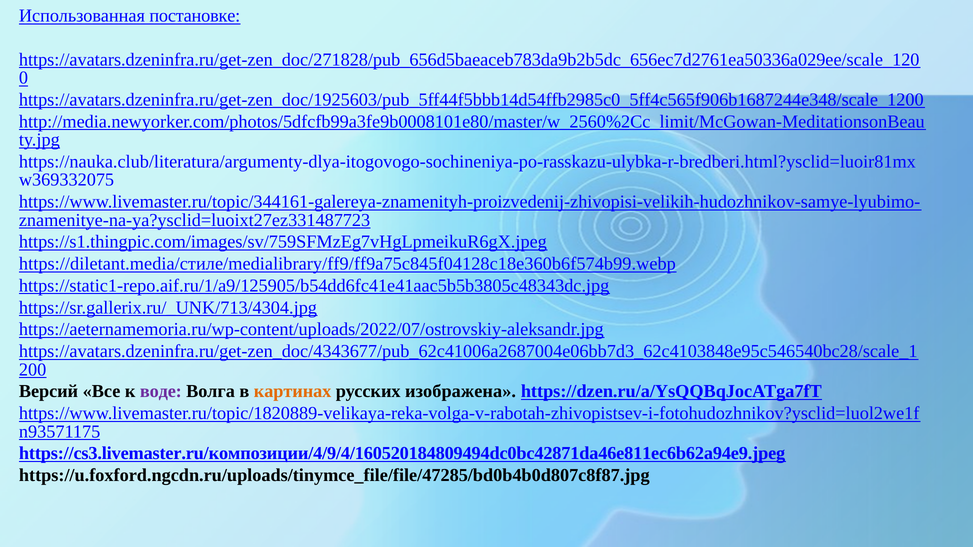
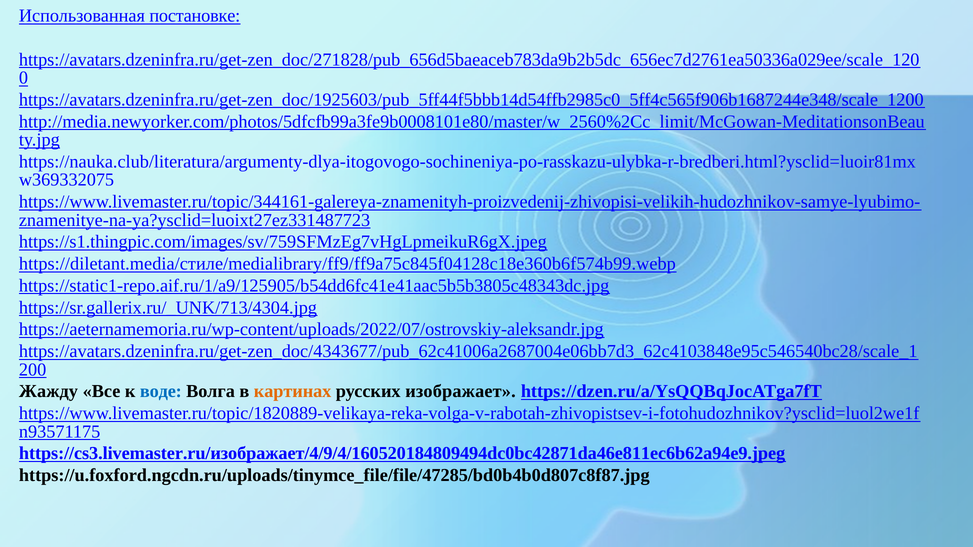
Версий: Версий -> Жажду
воде colour: purple -> blue
изображена: изображена -> изображает
https://cs3.livemaster.ru/композиции/4/9/4/160520184809494dc0bc42871da46e811ec6b62a94e9.jpeg: https://cs3.livemaster.ru/композиции/4/9/4/160520184809494dc0bc42871da46e811ec6b62a94e9.jpeg -> https://cs3.livemaster.ru/изображает/4/9/4/160520184809494dc0bc42871da46e811ec6b62a94e9.jpeg
